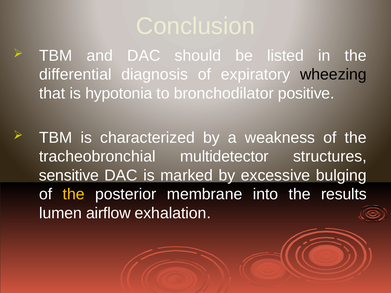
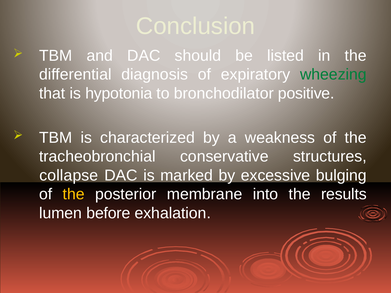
wheezing colour: black -> green
multidetector: multidetector -> conservative
sensitive: sensitive -> collapse
airflow: airflow -> before
